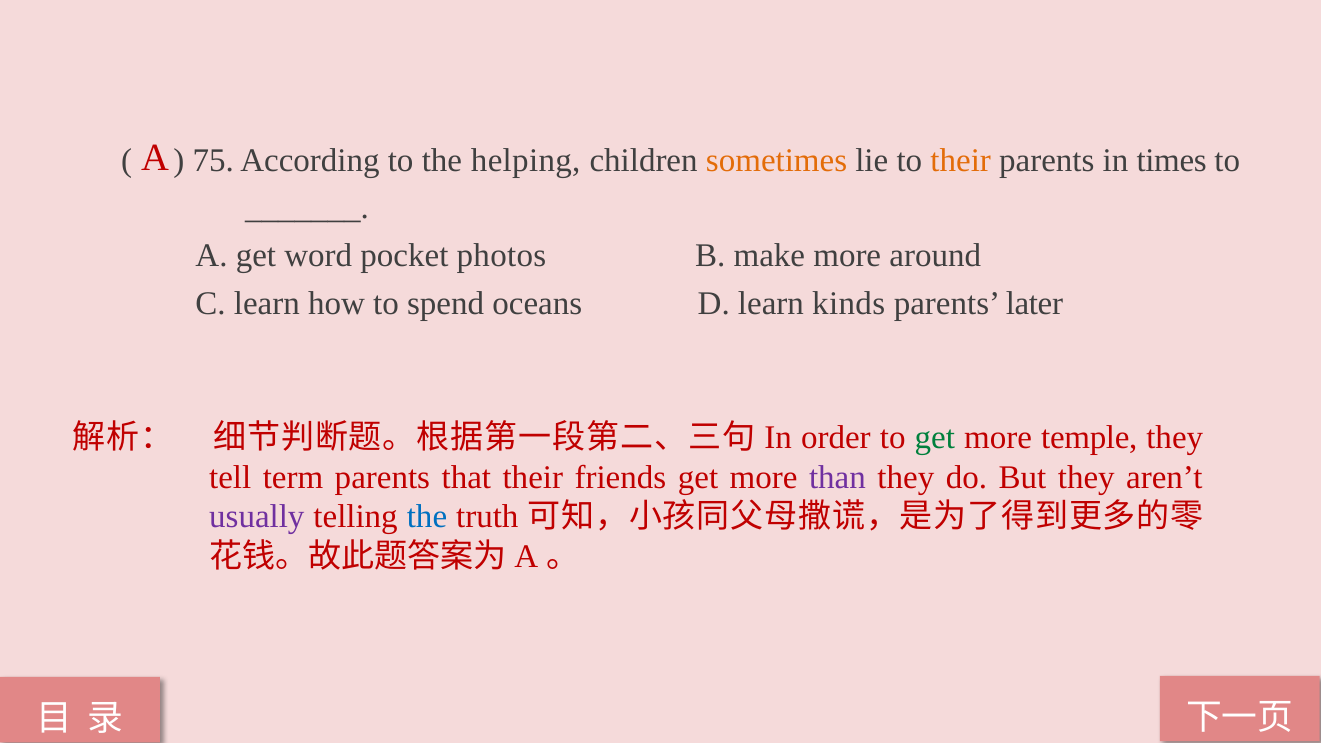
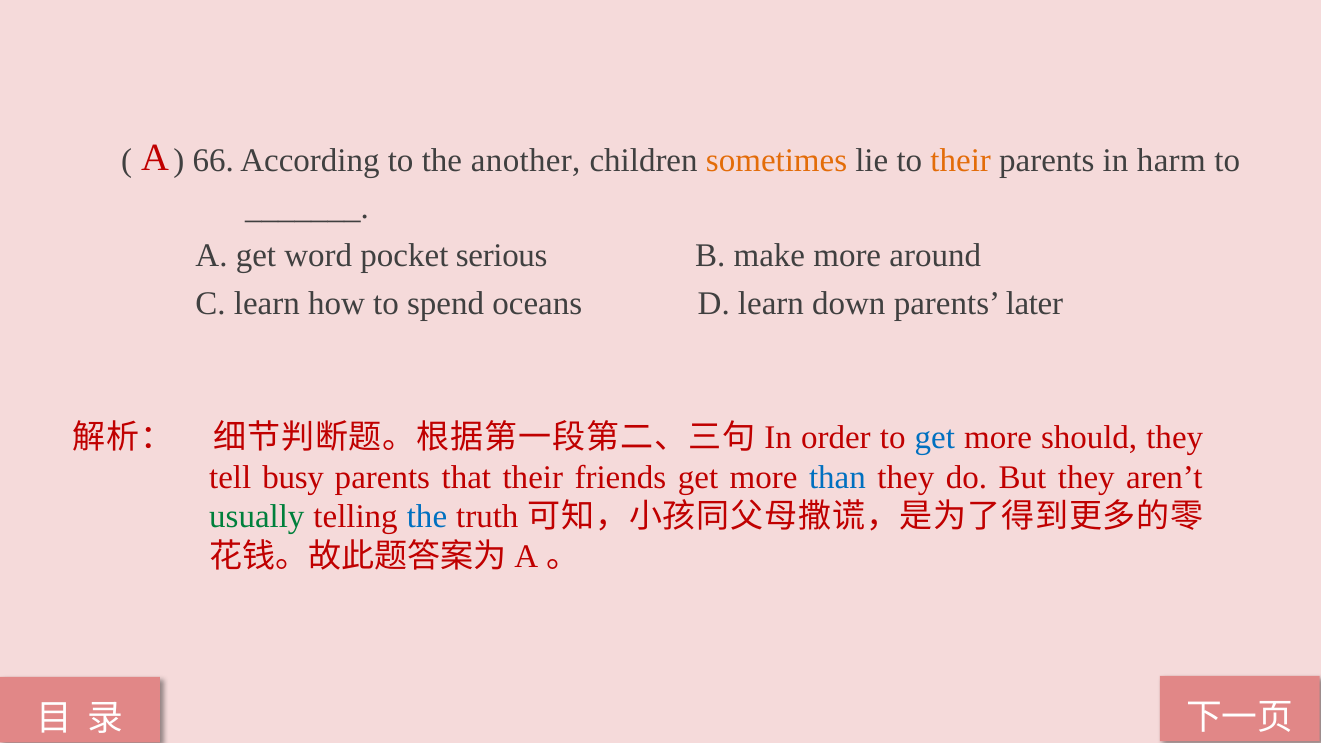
75: 75 -> 66
helping: helping -> another
times: times -> harm
photos: photos -> serious
kinds: kinds -> down
get at (935, 438) colour: green -> blue
temple: temple -> should
term: term -> busy
than colour: purple -> blue
usually colour: purple -> green
